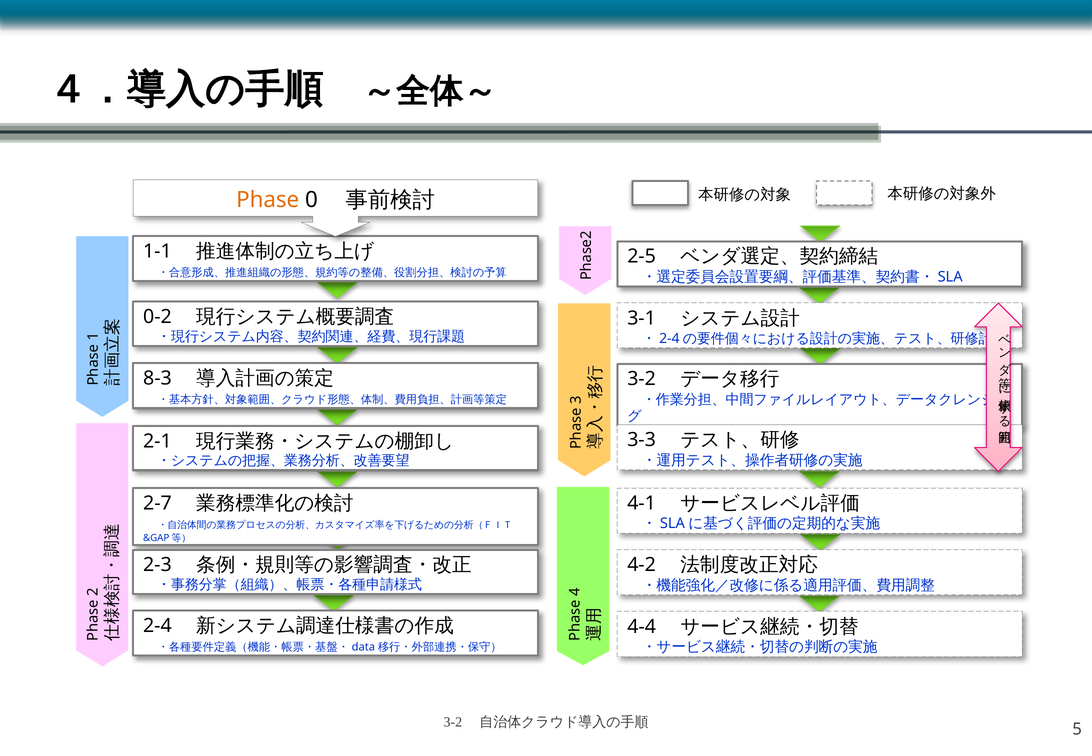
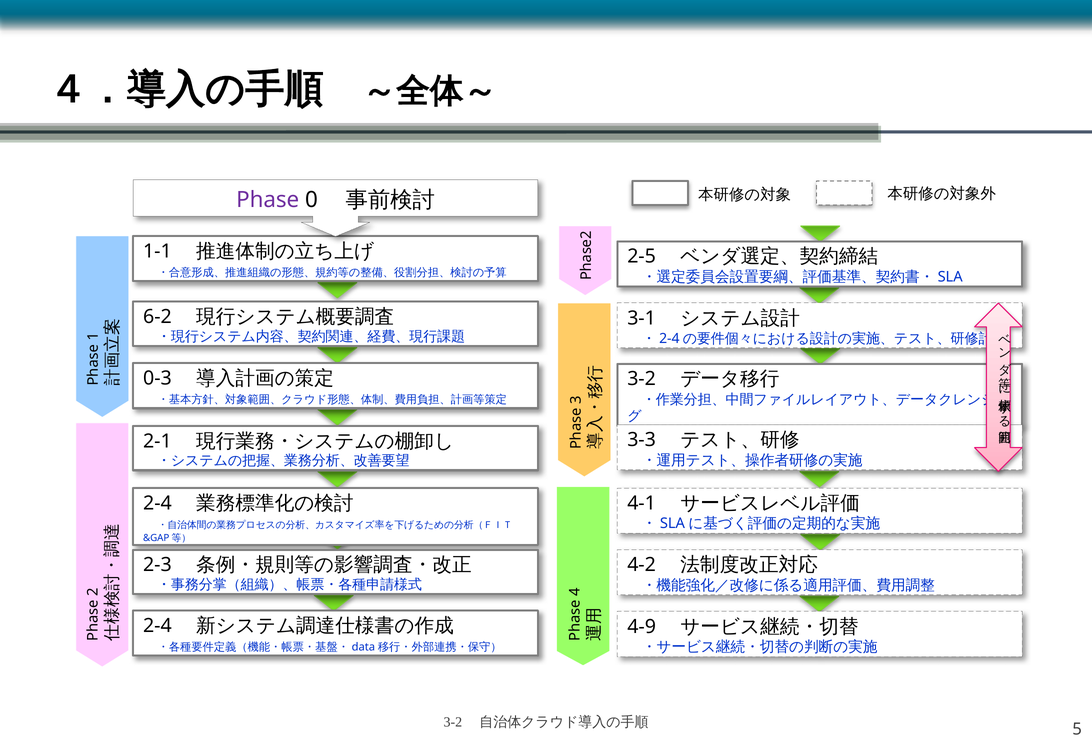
Phase colour: orange -> purple
0-2: 0-2 -> 6-2
8-3: 8-3 -> 0-3
2-7 at (157, 503): 2-7 -> 2-4
4-4: 4-4 -> 4-9
